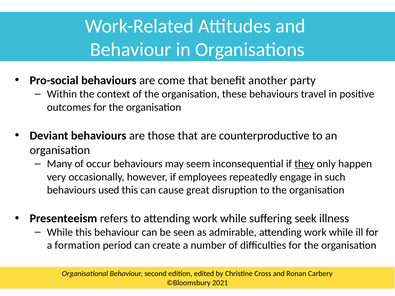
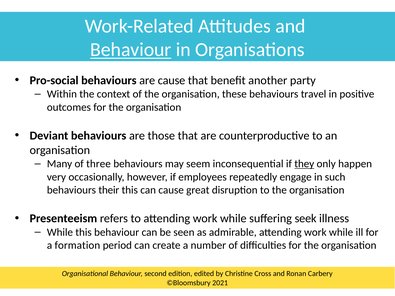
Behaviour at (131, 50) underline: none -> present
are come: come -> cause
occur: occur -> three
used: used -> their
